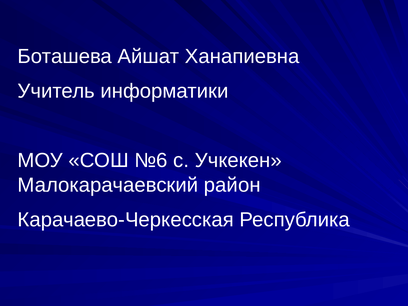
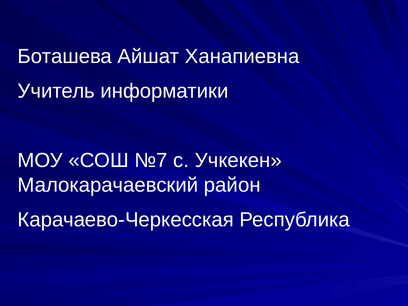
№6: №6 -> №7
